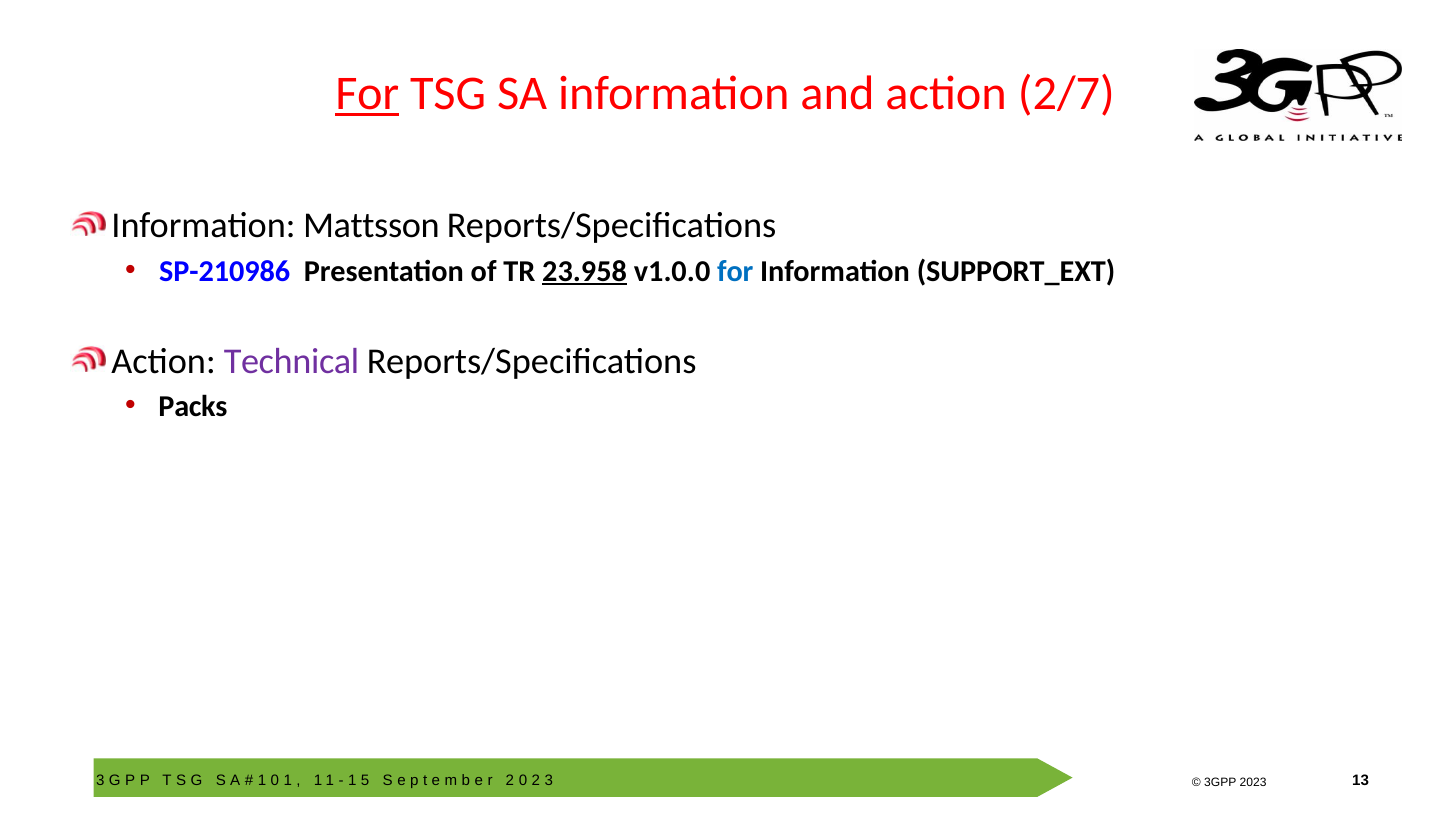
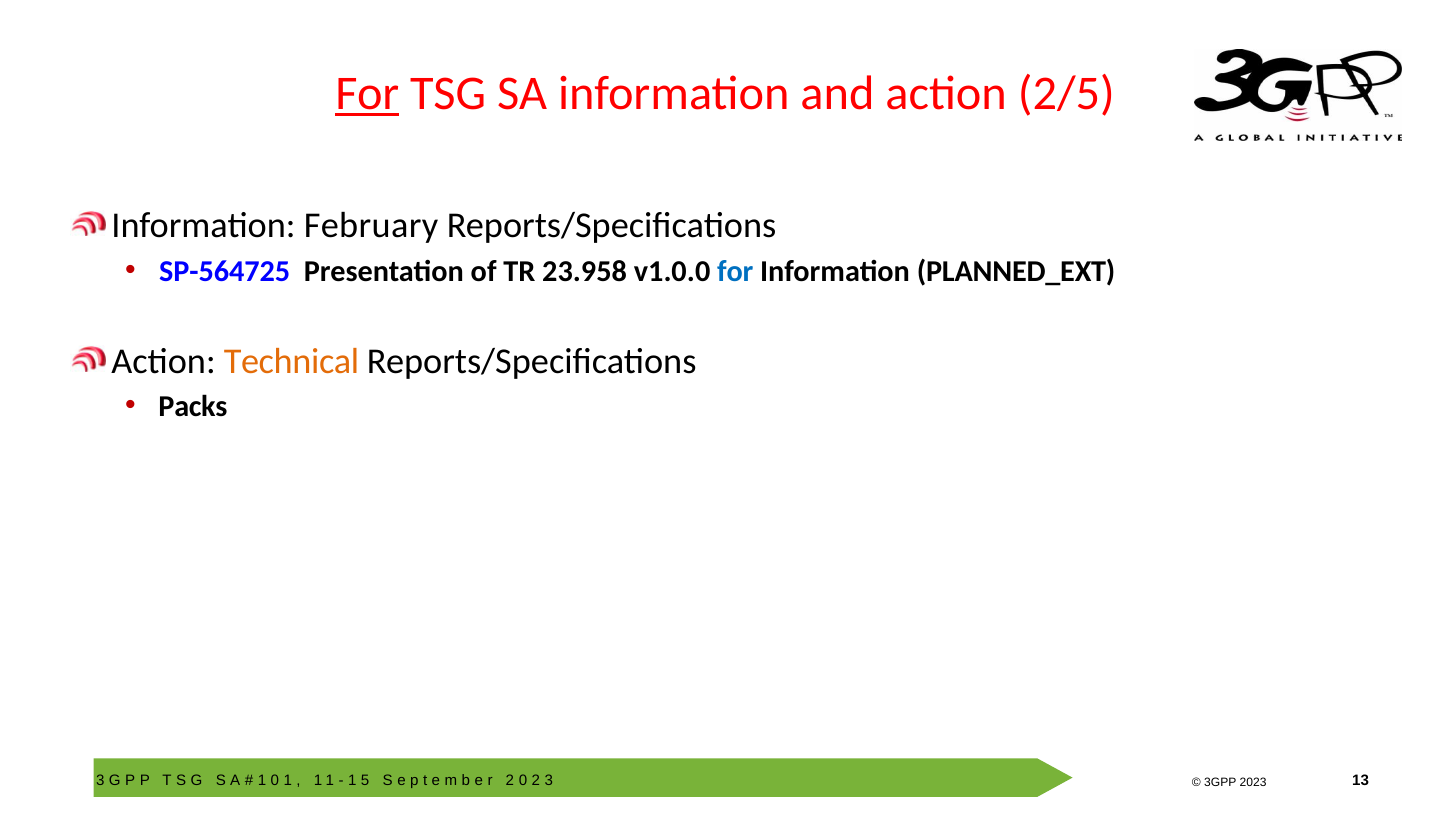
2/7: 2/7 -> 2/5
Mattsson: Mattsson -> February
SP-210986: SP-210986 -> SP-564725
23.958 underline: present -> none
SUPPORT_EXT: SUPPORT_EXT -> PLANNED_EXT
Technical colour: purple -> orange
